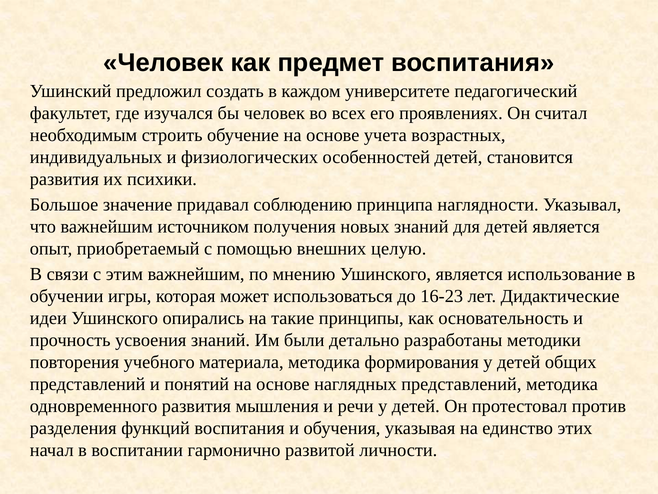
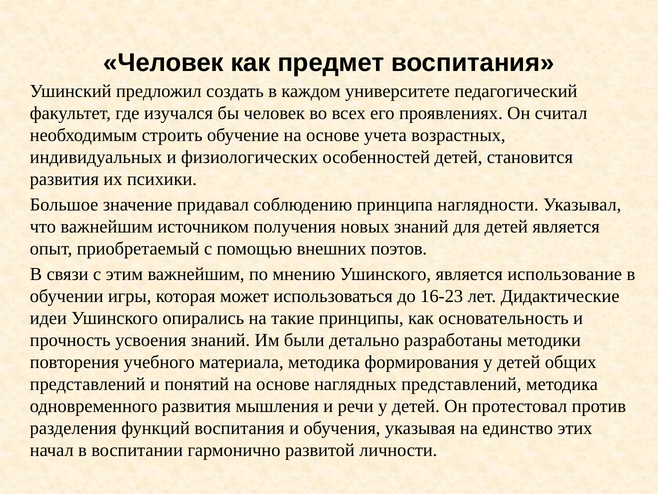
целую: целую -> поэтов
